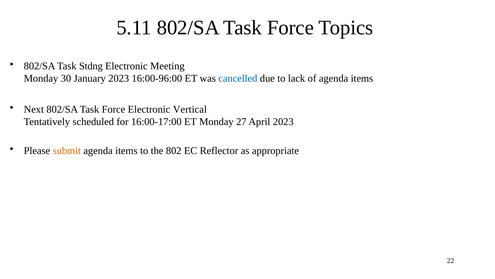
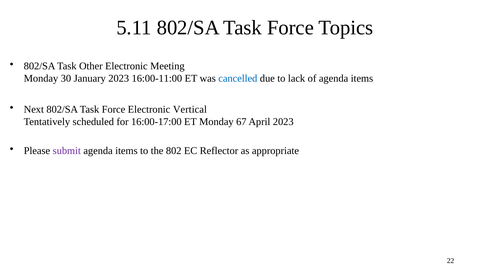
Stdng: Stdng -> Other
16:00-96:00: 16:00-96:00 -> 16:00-11:00
27: 27 -> 67
submit colour: orange -> purple
